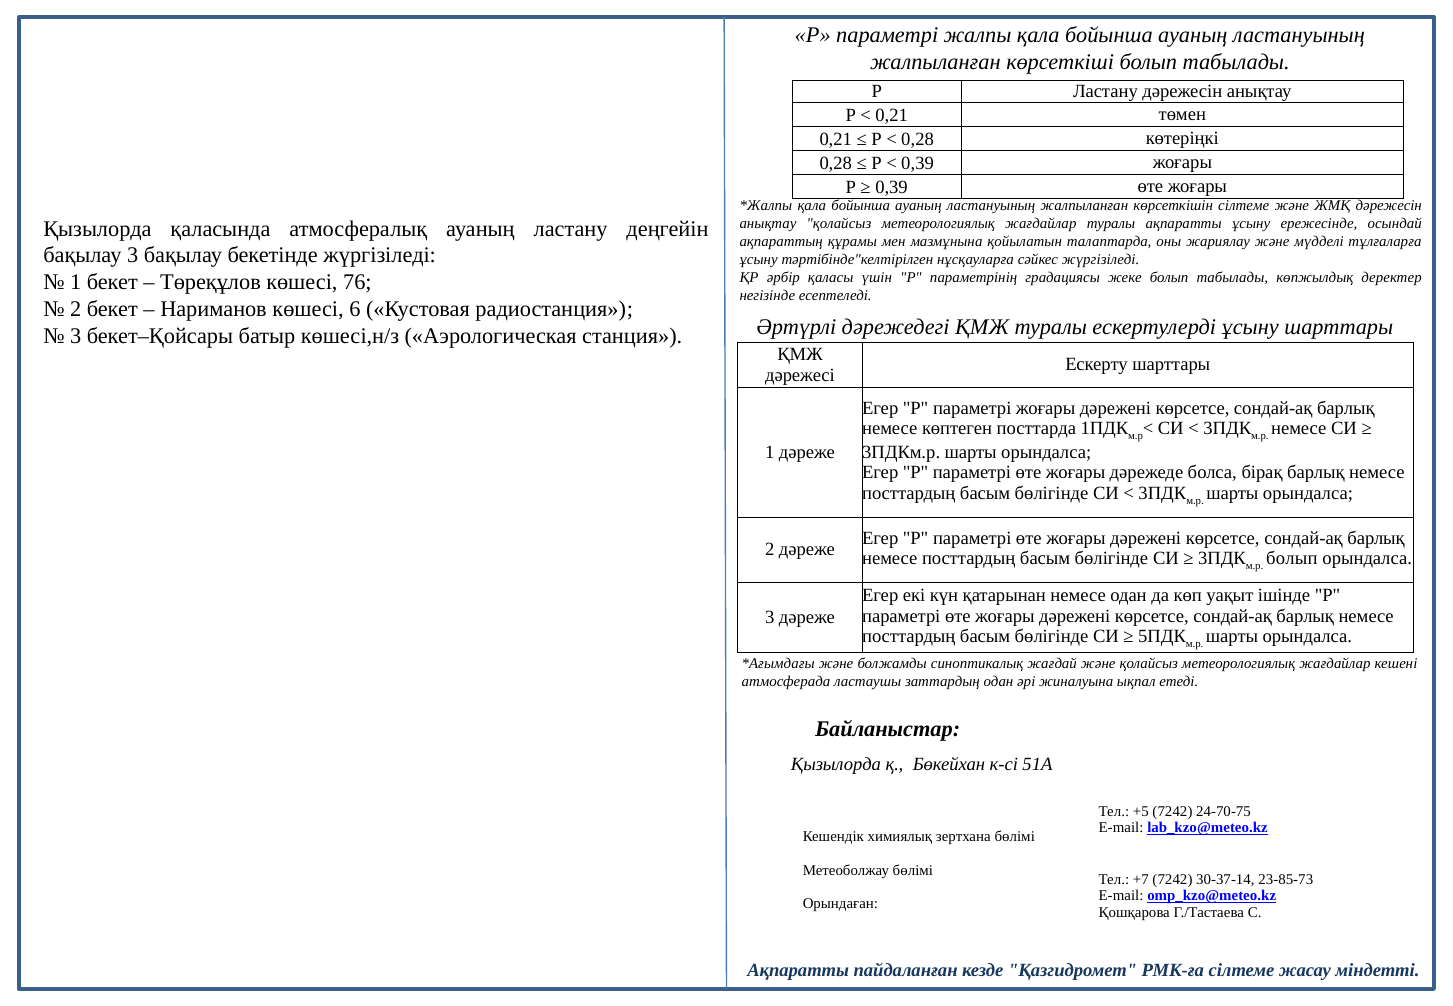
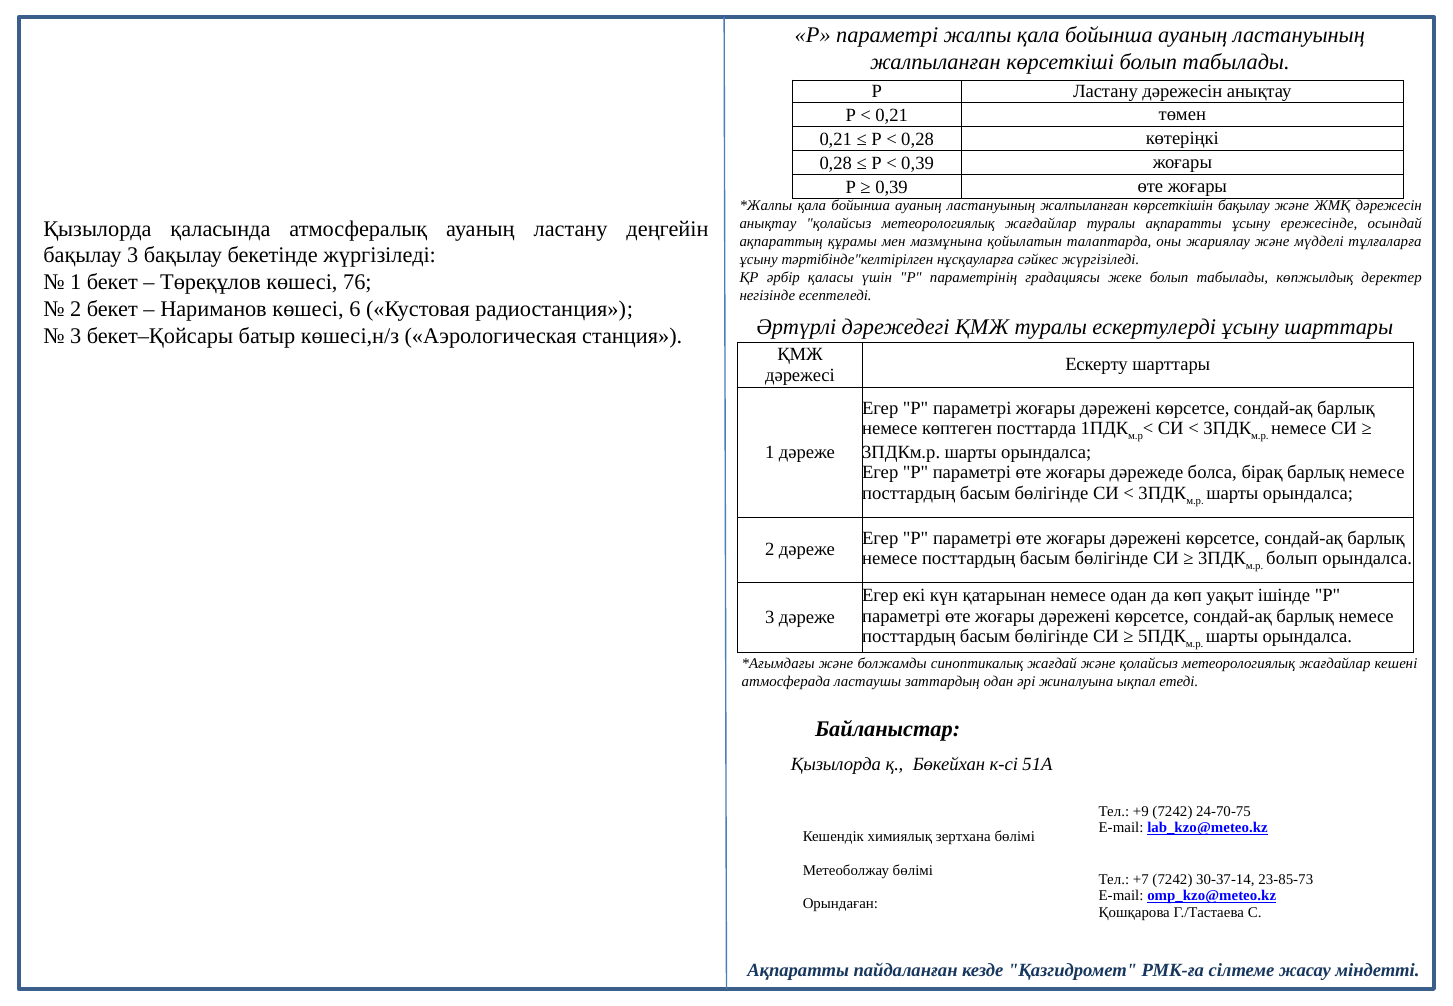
көрсеткішін сілтеме: сілтеме -> бақылау
+5: +5 -> +9
